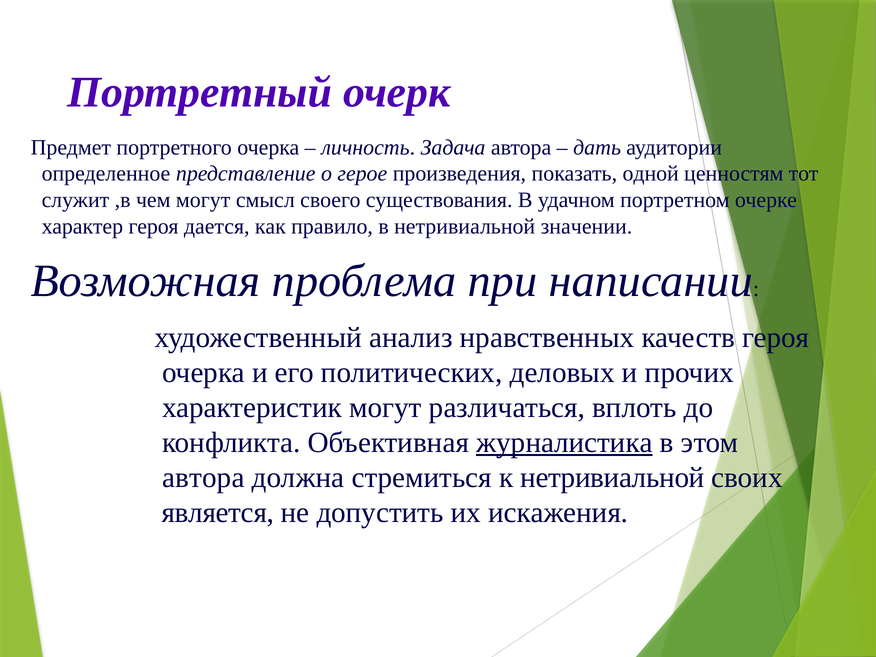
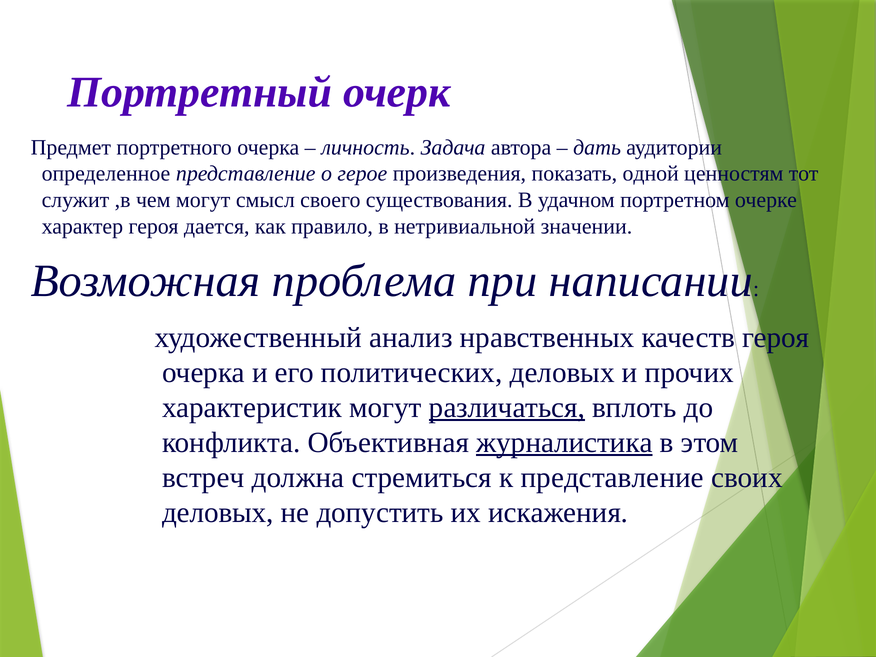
различаться underline: none -> present
автора at (203, 478): автора -> встреч
к нетривиальной: нетривиальной -> представление
является at (218, 513): является -> деловых
